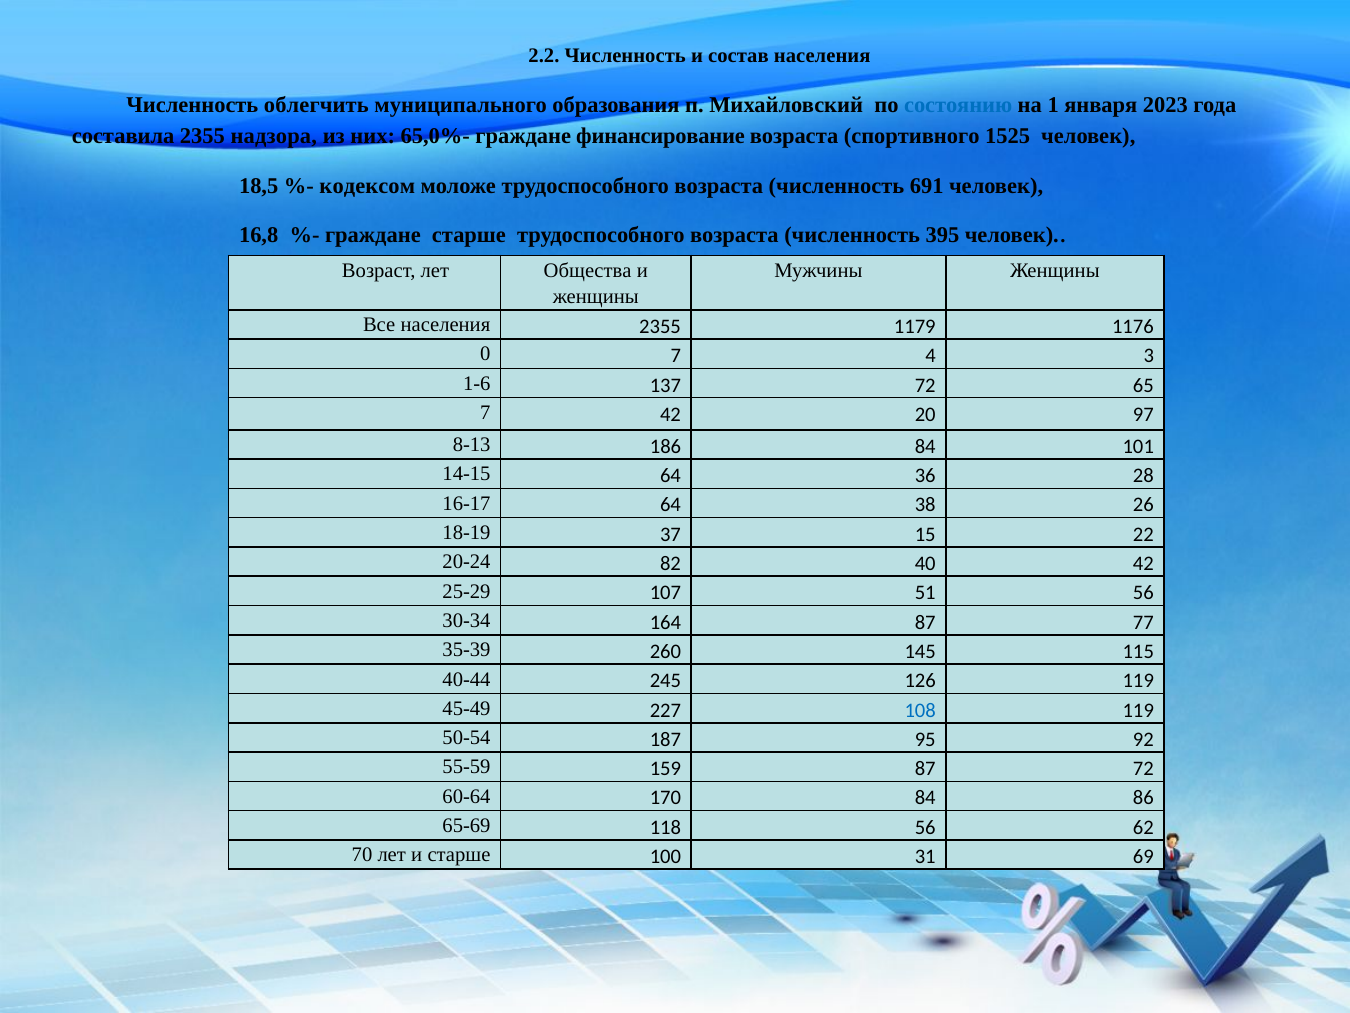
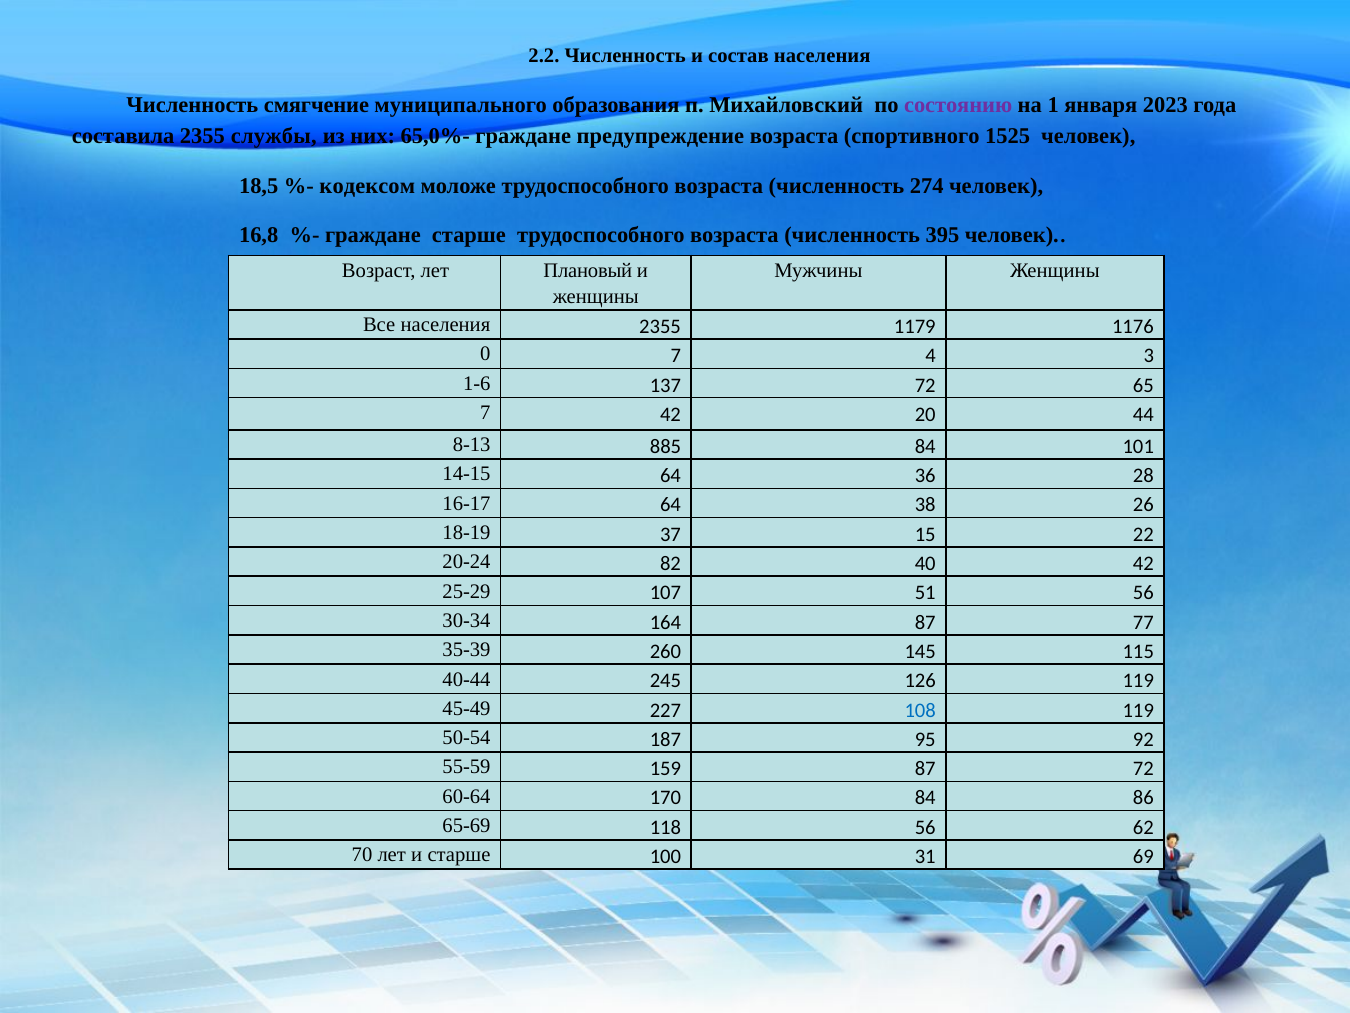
облегчить: облегчить -> смягчение
состоянию colour: blue -> purple
надзора: надзора -> службы
финансирование: финансирование -> предупреждение
691: 691 -> 274
Общества: Общества -> Плановый
97: 97 -> 44
186: 186 -> 885
